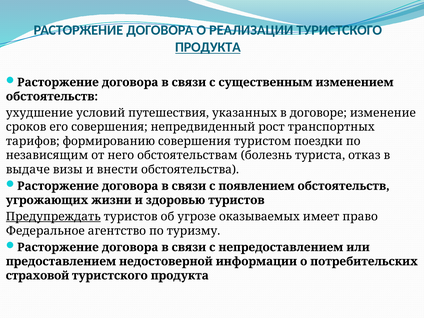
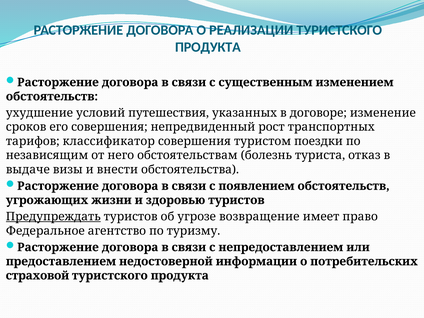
ПРОДУКТА at (208, 47) underline: present -> none
формированию: формированию -> классификатор
оказываемых: оказываемых -> возвращение
